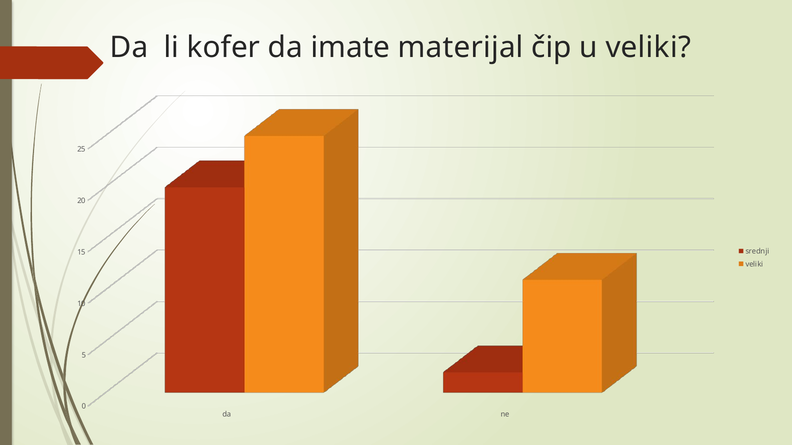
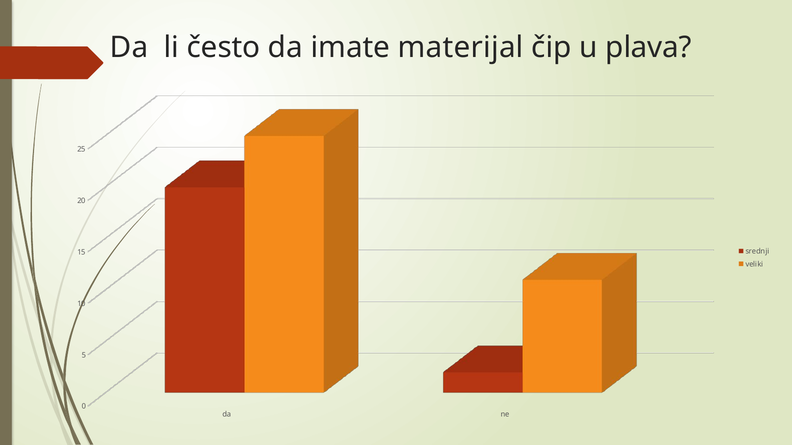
kofer: kofer -> često
u veliki: veliki -> plava
